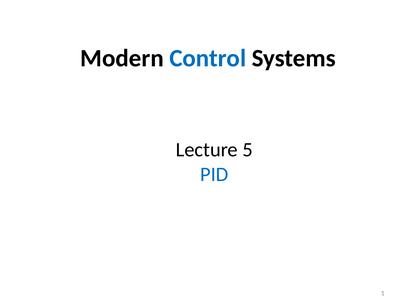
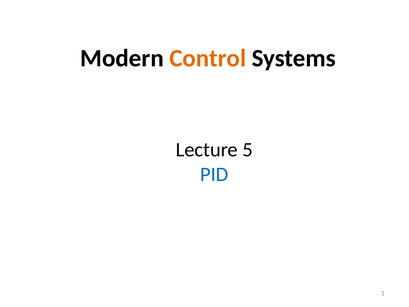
Control colour: blue -> orange
